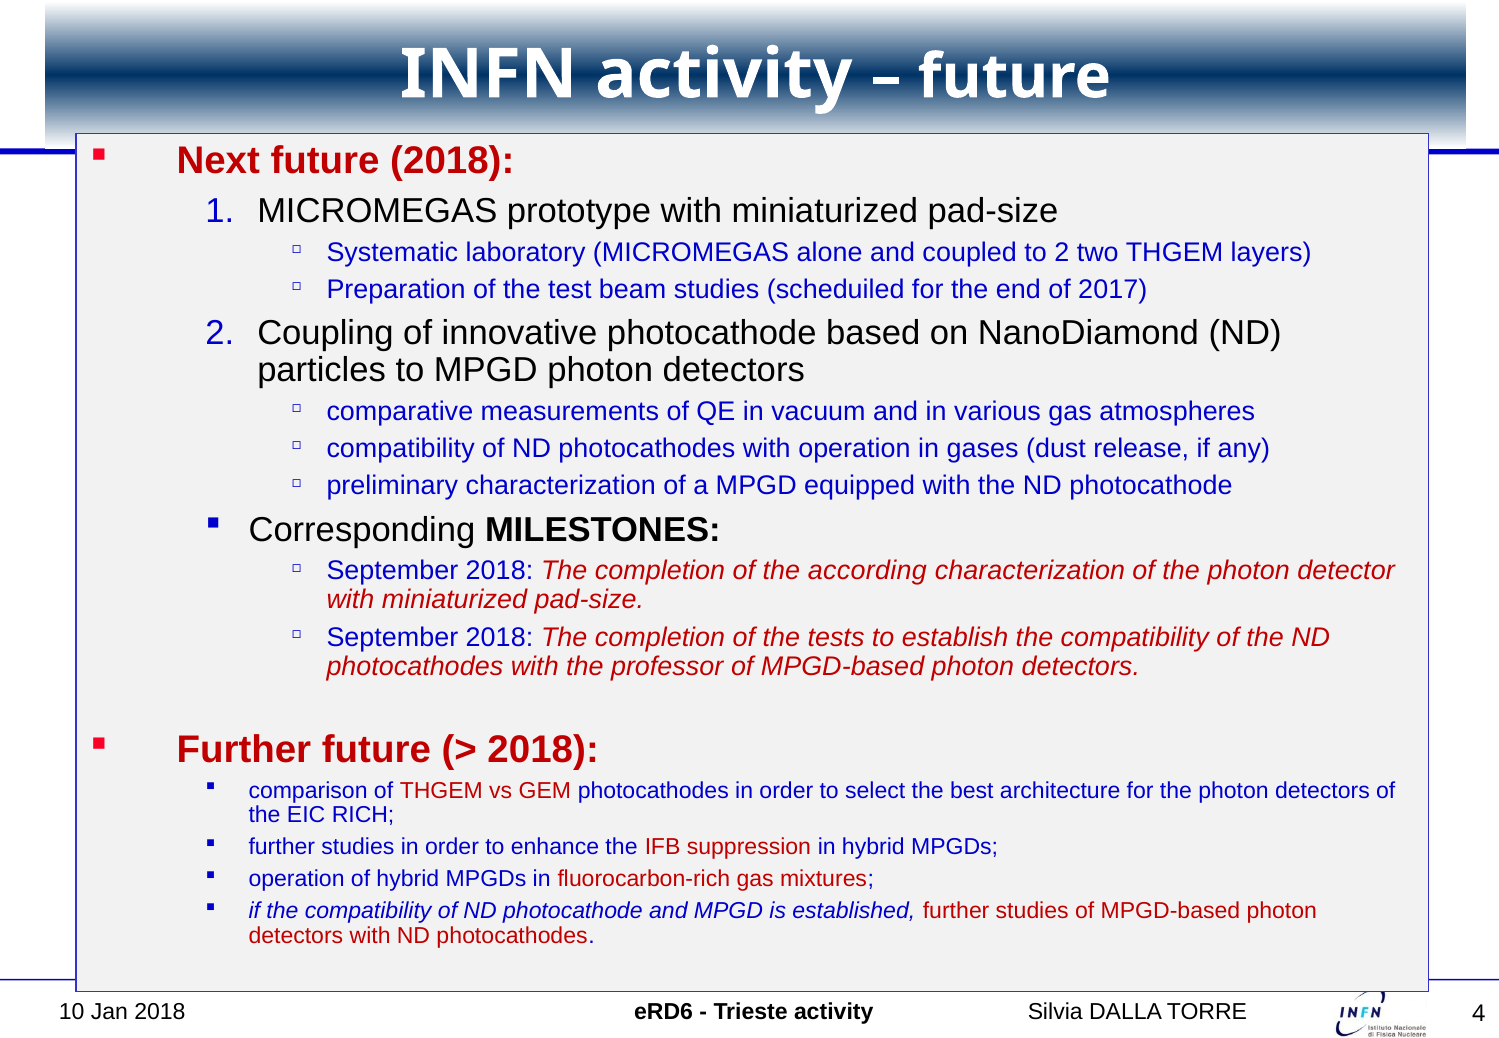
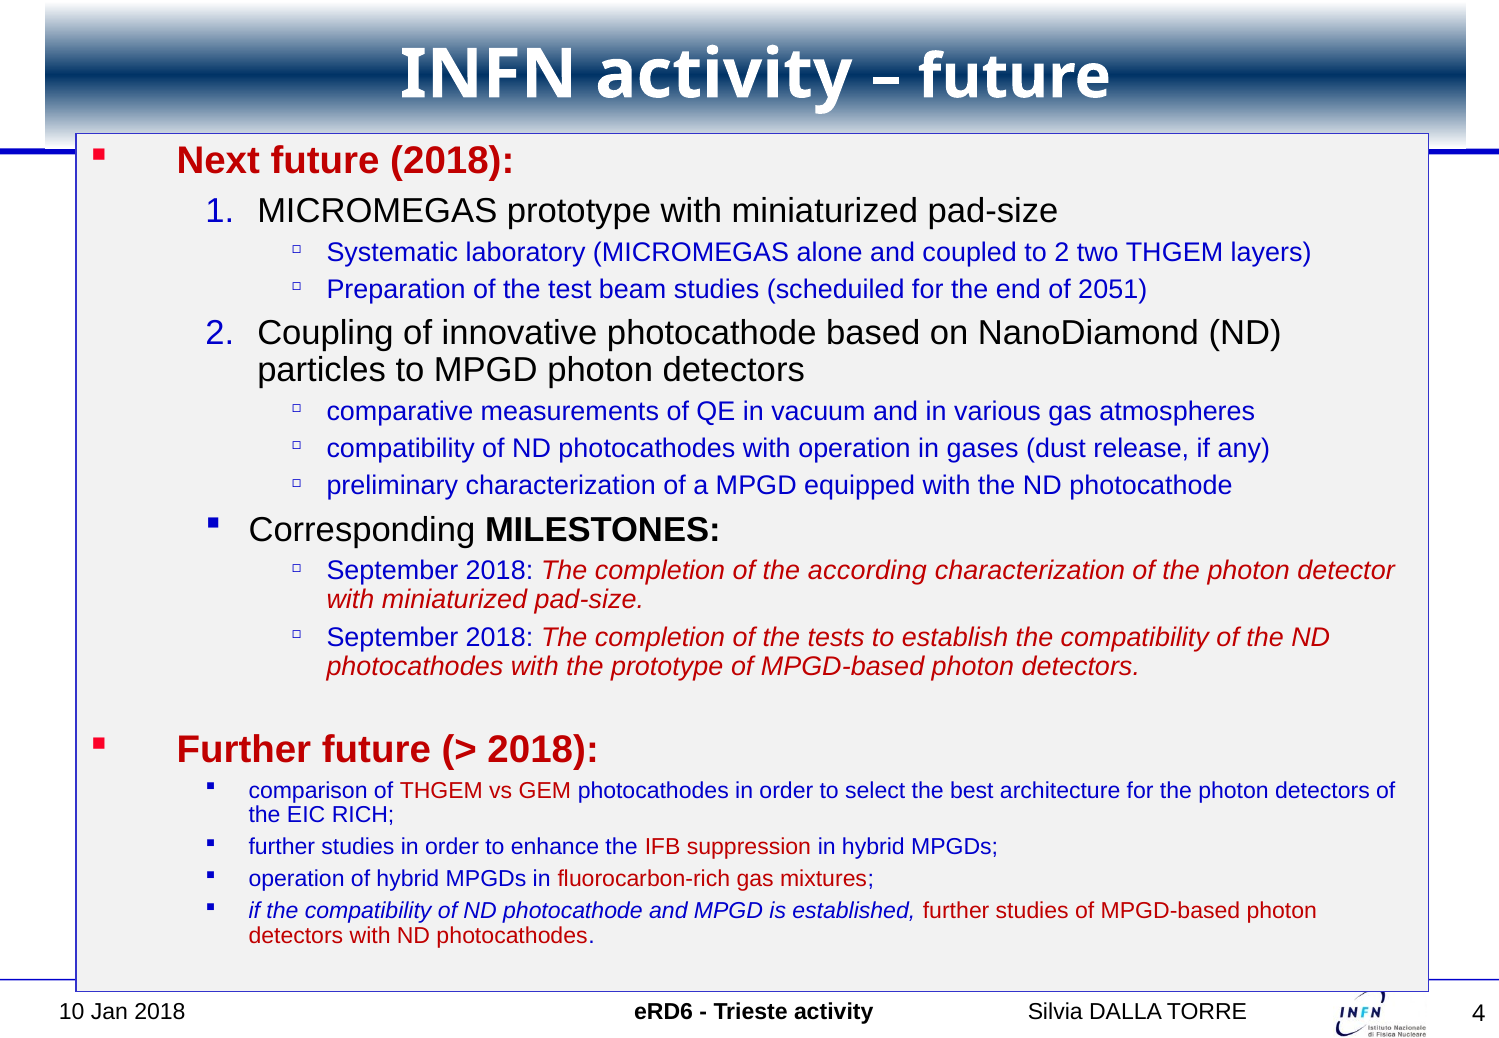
2017: 2017 -> 2051
the professor: professor -> prototype
